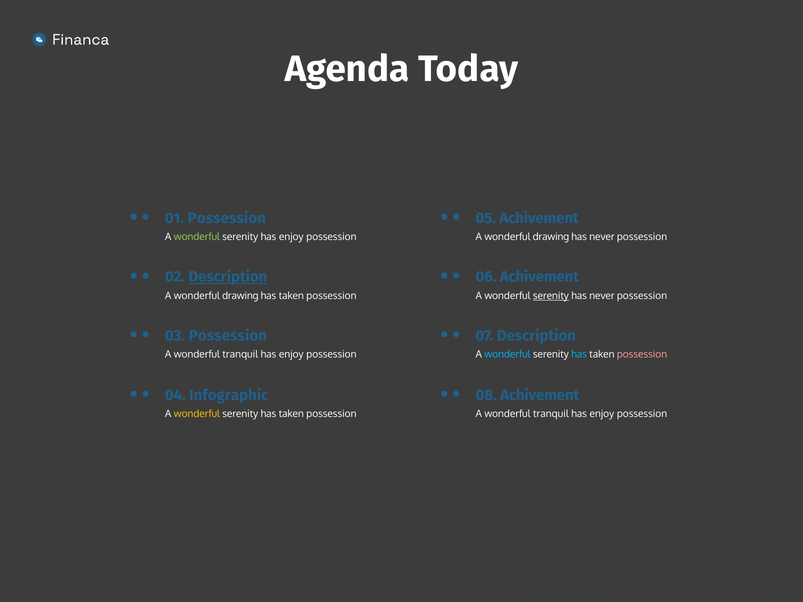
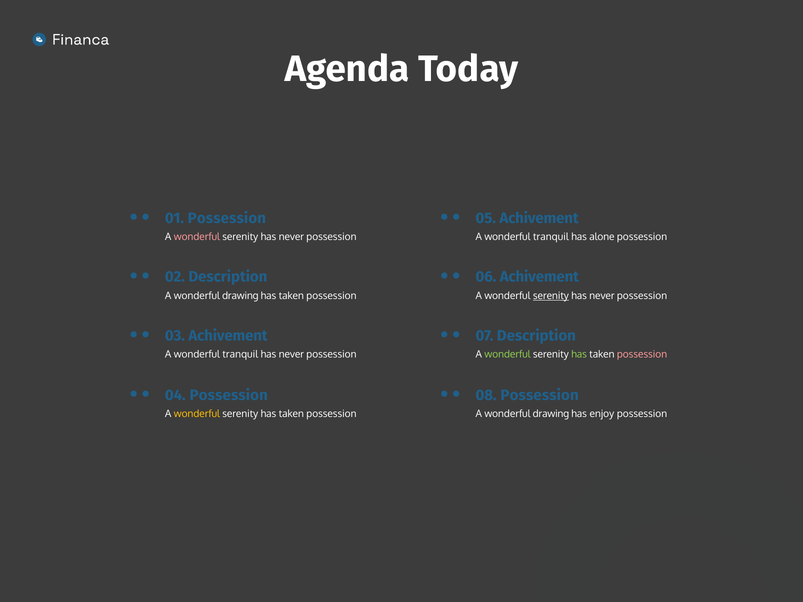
wonderful at (197, 237) colour: light green -> pink
enjoy at (291, 237): enjoy -> never
drawing at (551, 237): drawing -> tranquil
never at (602, 237): never -> alone
Description at (228, 277) underline: present -> none
03 Possession: Possession -> Achivement
enjoy at (291, 355): enjoy -> never
wonderful at (507, 355) colour: light blue -> light green
has at (579, 355) colour: light blue -> light green
04 Infographic: Infographic -> Possession
08 Achivement: Achivement -> Possession
tranquil at (551, 414): tranquil -> drawing
